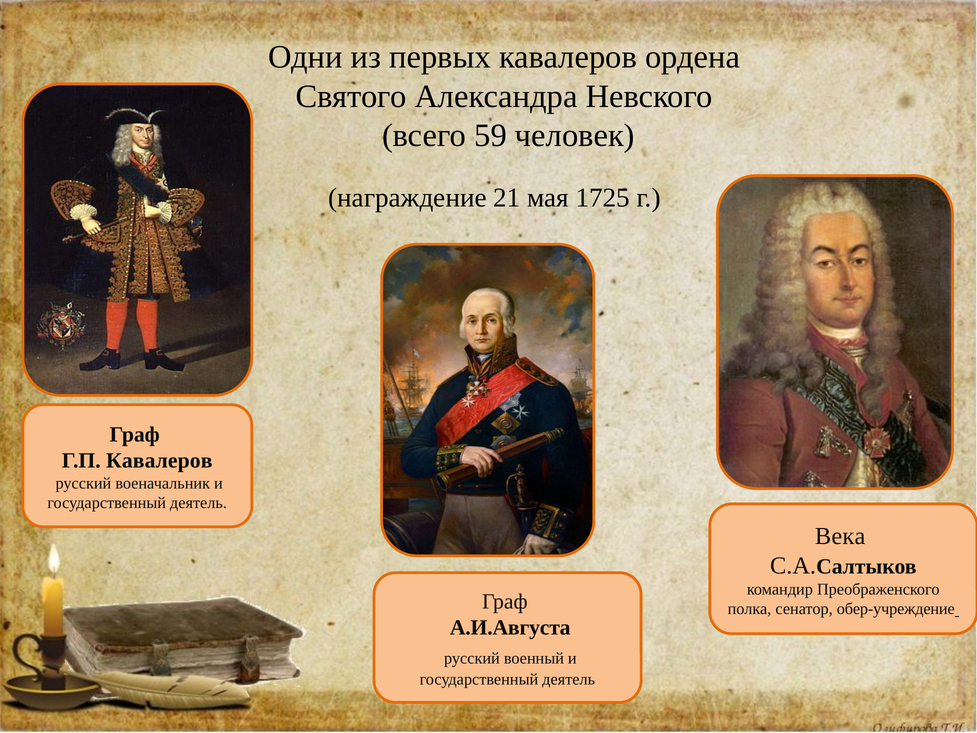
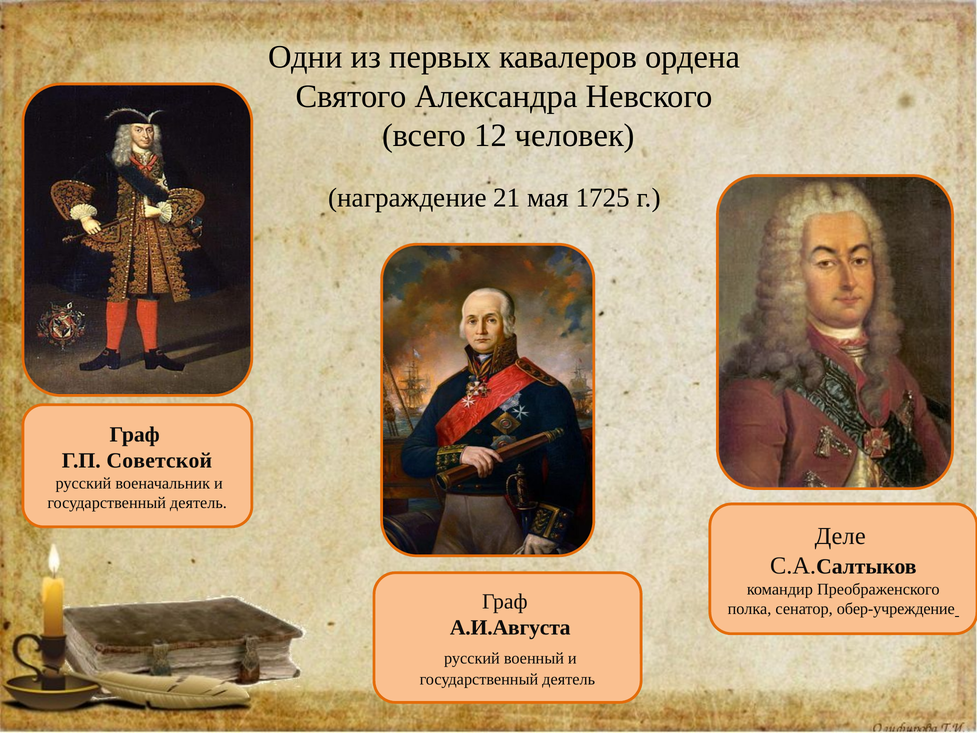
59: 59 -> 12
Г.П Кавалеров: Кавалеров -> Советской
Века: Века -> Деле
